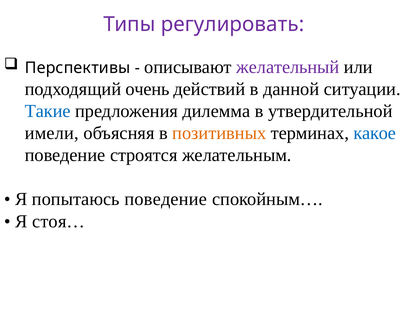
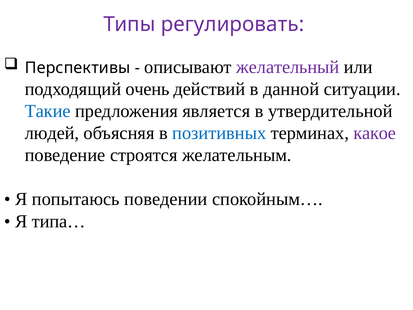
дилемма: дилемма -> является
имели: имели -> людей
позитивных colour: orange -> blue
какое colour: blue -> purple
попытаюсь поведение: поведение -> поведении
стоя…: стоя… -> типа…
